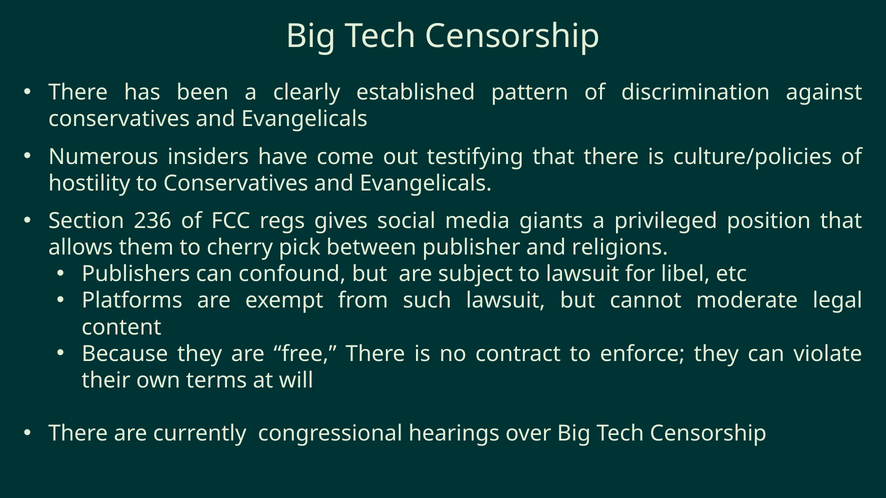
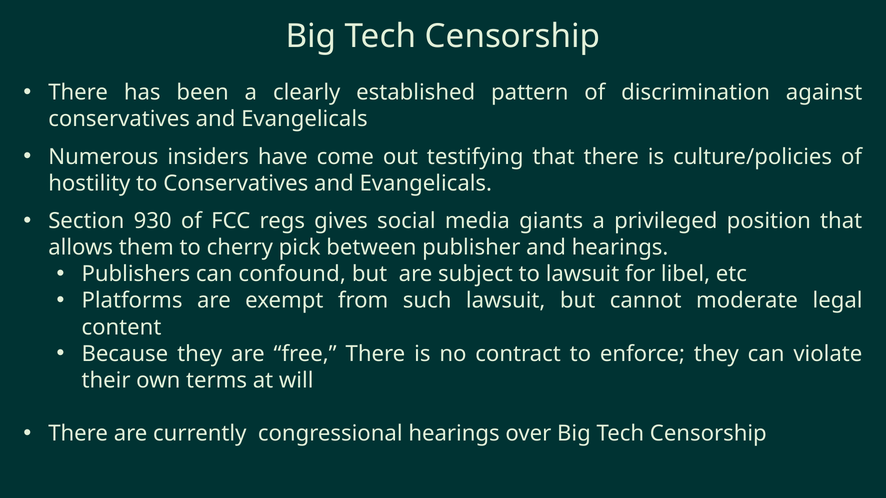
236: 236 -> 930
and religions: religions -> hearings
